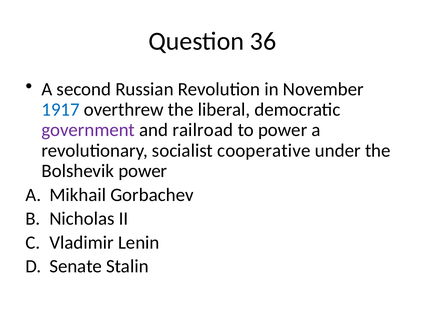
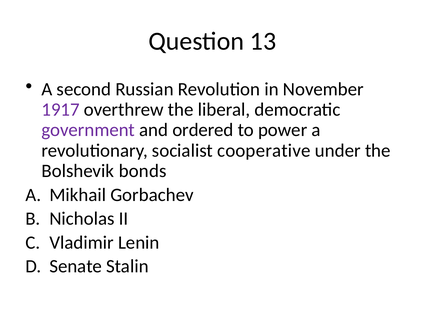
36: 36 -> 13
1917 colour: blue -> purple
railroad: railroad -> ordered
Bolshevik power: power -> bonds
